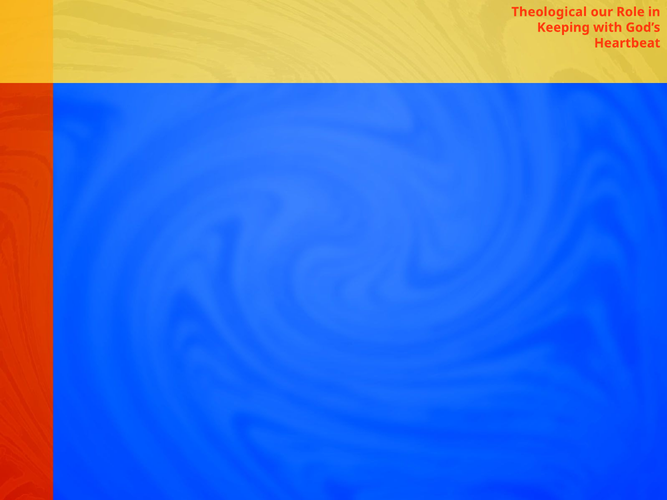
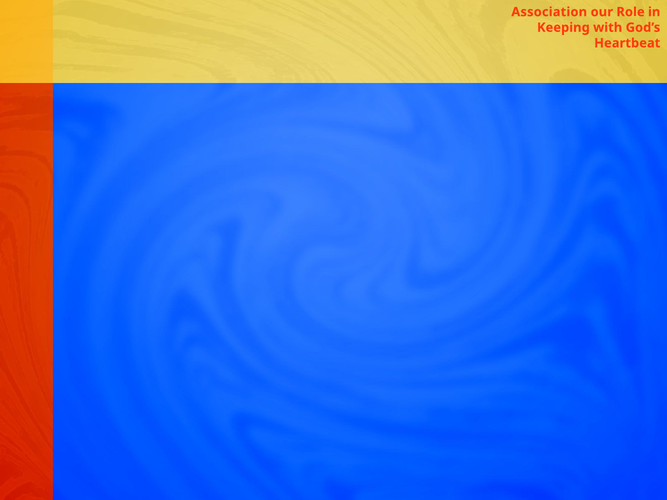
Theological: Theological -> Association
